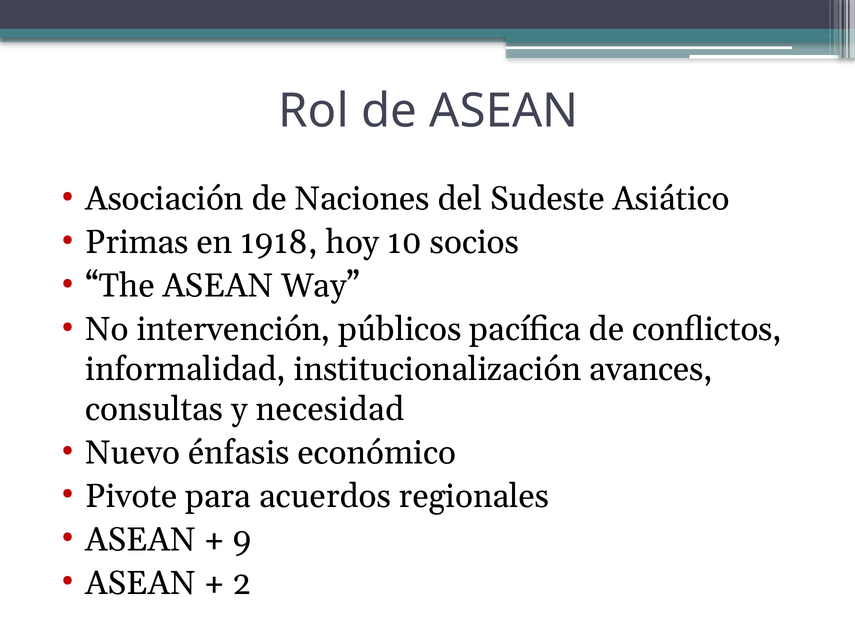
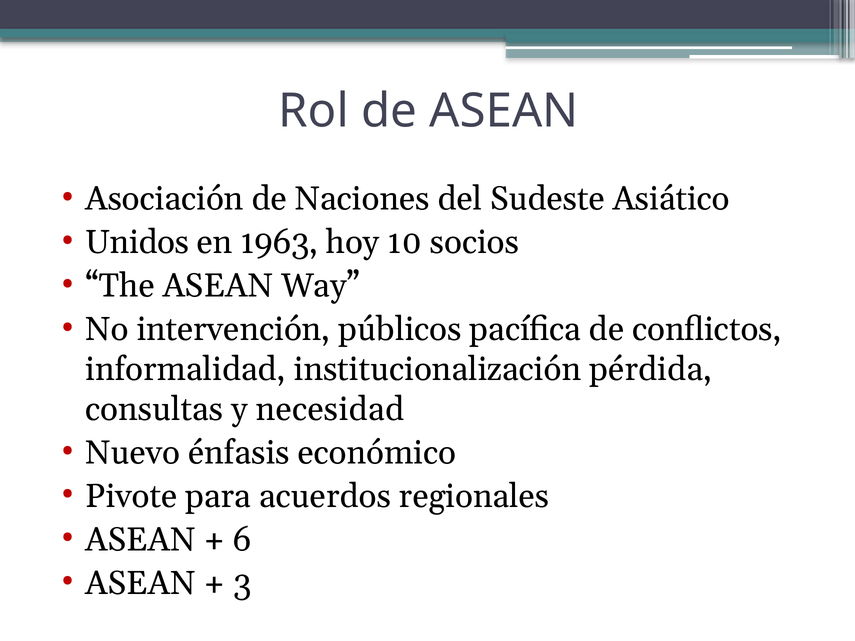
Primas: Primas -> Unidos
1918: 1918 -> 1963
avances: avances -> pérdida
9: 9 -> 6
2: 2 -> 3
